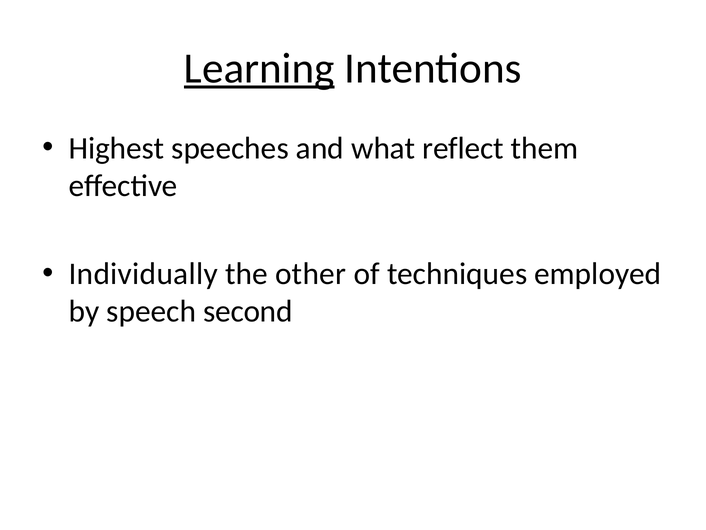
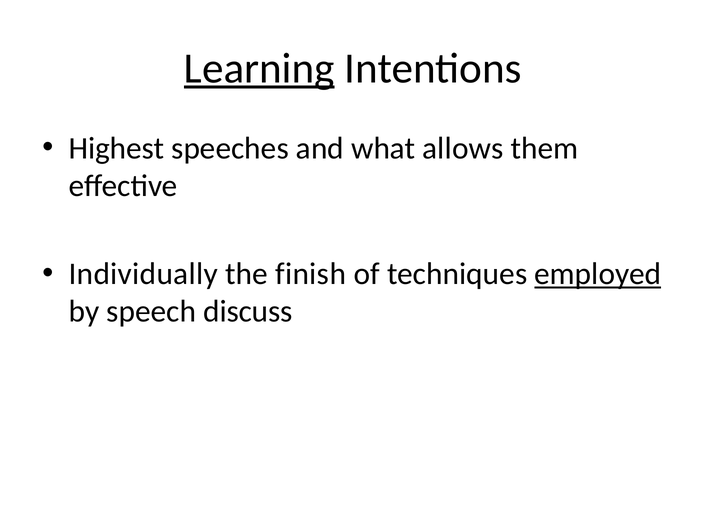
reflect: reflect -> allows
other: other -> finish
employed underline: none -> present
second: second -> discuss
